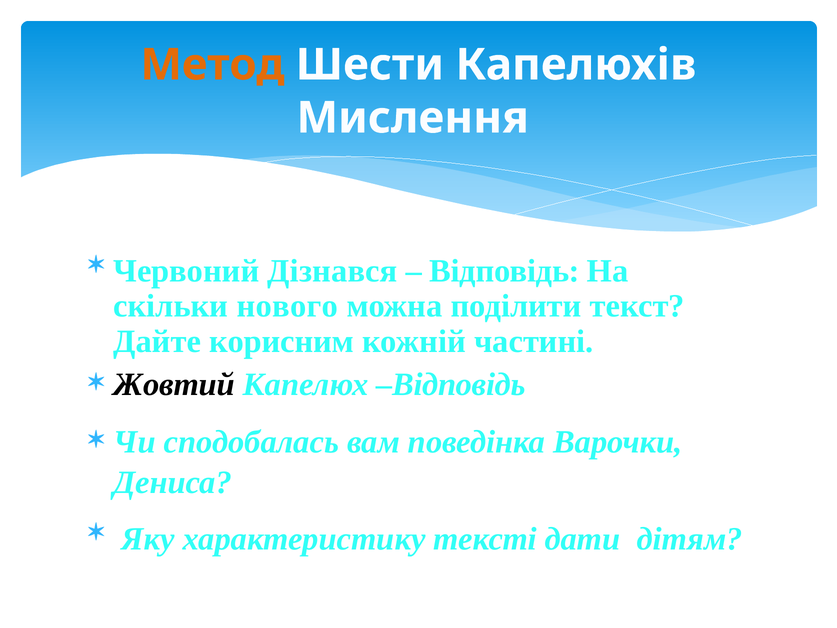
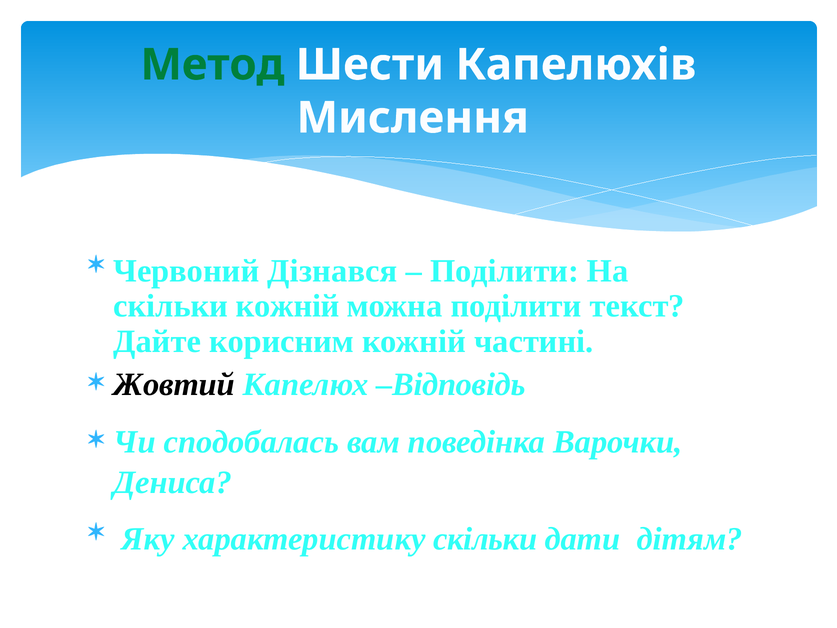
Метод colour: orange -> green
Відповідь at (505, 271): Відповідь -> Поділити
скільки нового: нового -> кожній
характеристику тексті: тексті -> скільки
